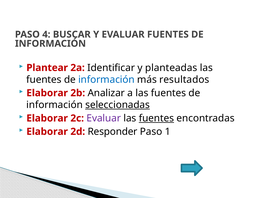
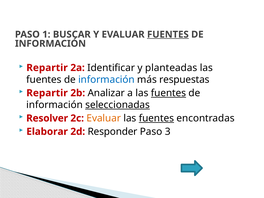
4: 4 -> 1
FUENTES at (168, 34) underline: none -> present
Plantear at (47, 68): Plantear -> Repartir
resultados: resultados -> respuestas
Elaborar at (47, 93): Elaborar -> Repartir
fuentes at (168, 93) underline: none -> present
Elaborar at (47, 118): Elaborar -> Resolver
Evaluar at (104, 118) colour: purple -> orange
1: 1 -> 3
